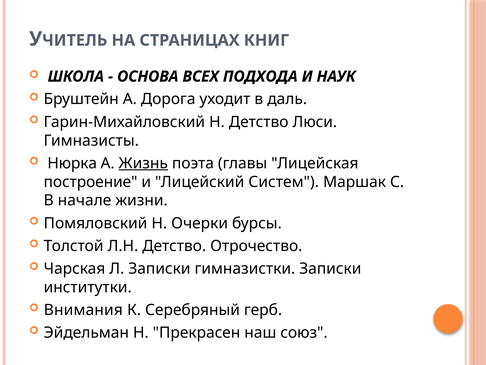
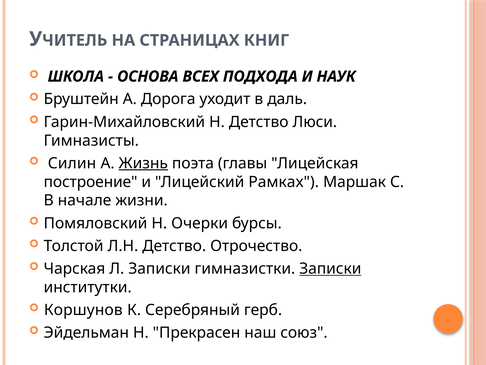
Нюрка: Нюрка -> Силин
Систем: Систем -> Рамках
Записки at (330, 268) underline: none -> present
Внимания: Внимания -> Коршунов
